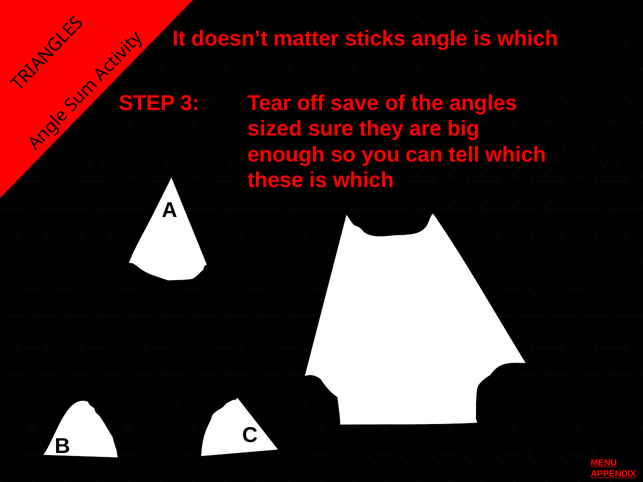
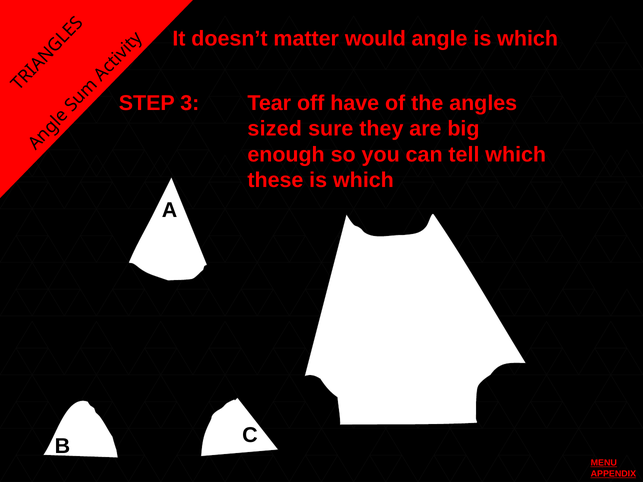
sticks: sticks -> would
save: save -> have
